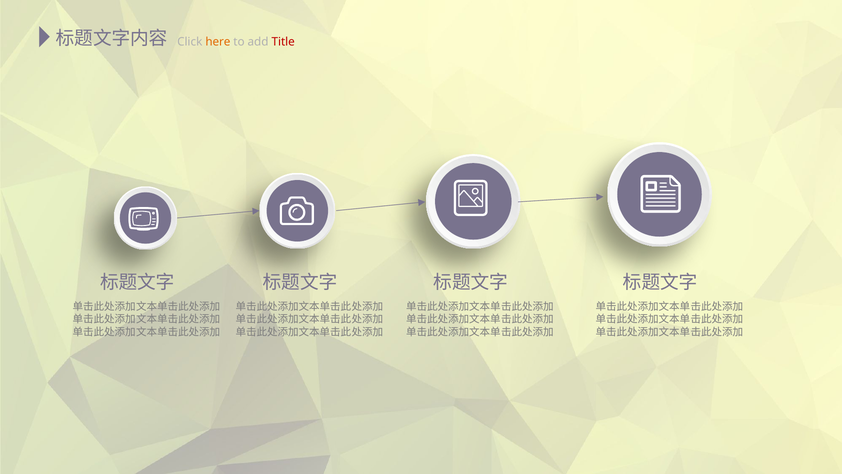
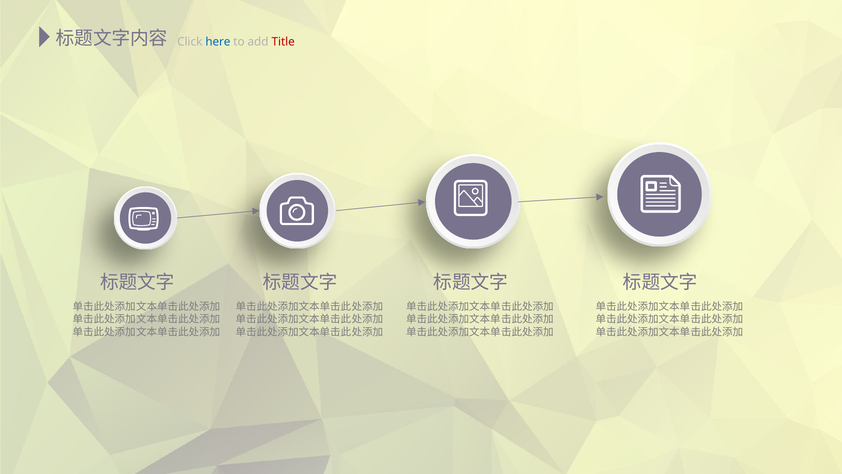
here colour: orange -> blue
